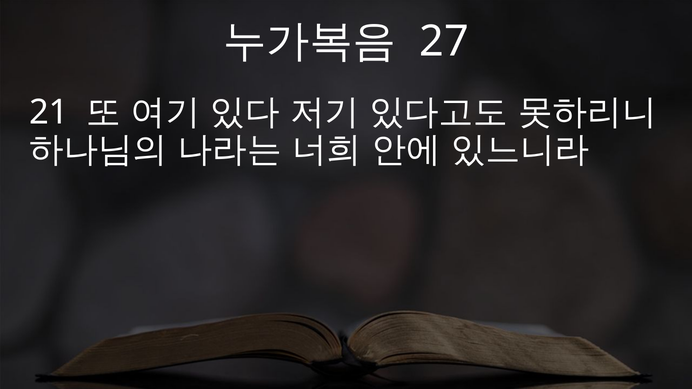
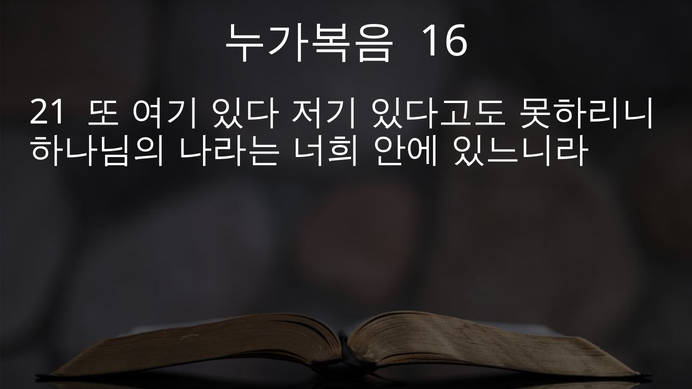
27: 27 -> 16
